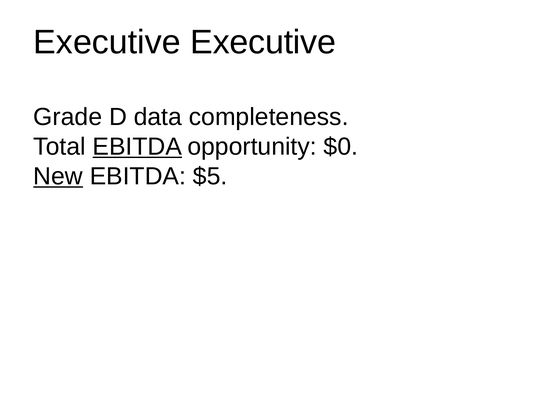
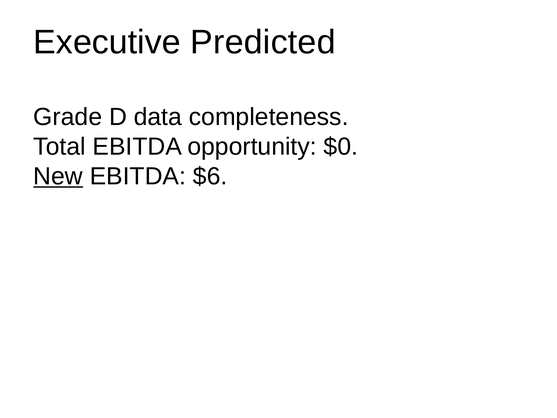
Executive Executive: Executive -> Predicted
EBITDA at (137, 147) underline: present -> none
$5: $5 -> $6
